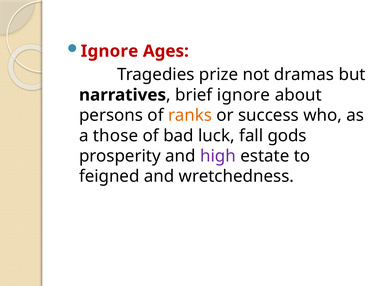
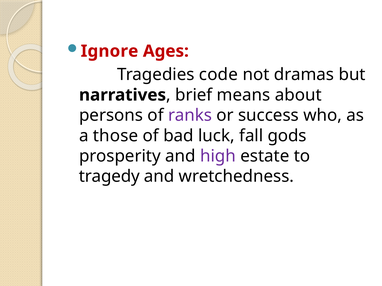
prize: prize -> code
brief ignore: ignore -> means
ranks colour: orange -> purple
feigned: feigned -> tragedy
